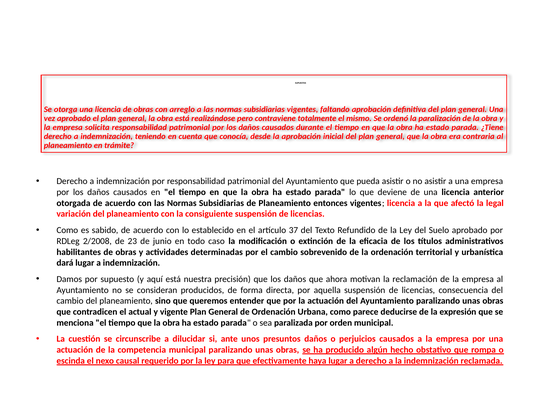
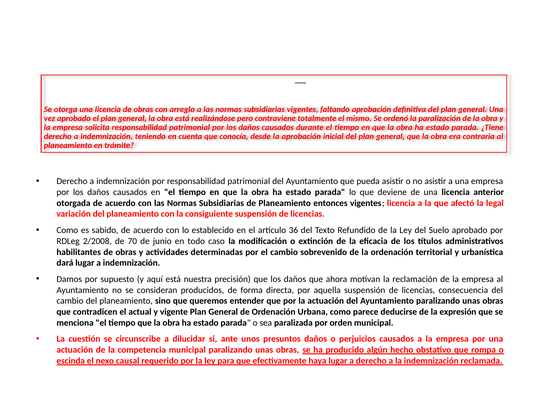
37: 37 -> 36
23: 23 -> 70
